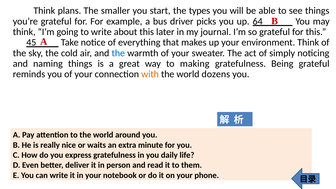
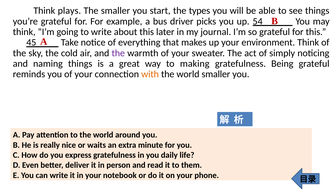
plans: plans -> plays
64: 64 -> 54
the at (118, 53) colour: blue -> purple
world dozens: dozens -> smaller
